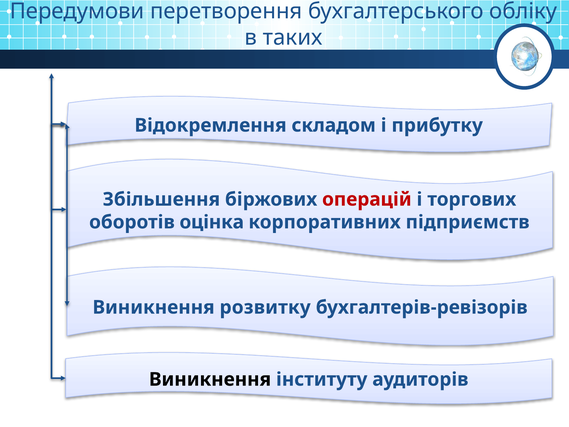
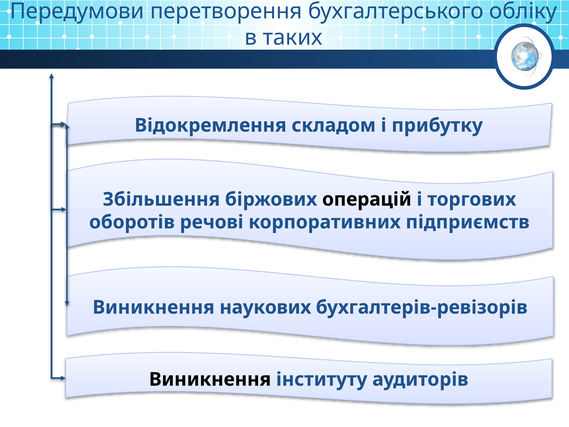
операцій colour: red -> black
оцінка: оцінка -> речові
розвитку: розвитку -> наукових
